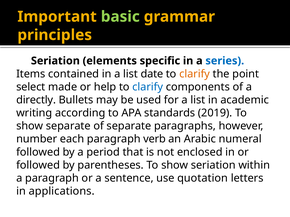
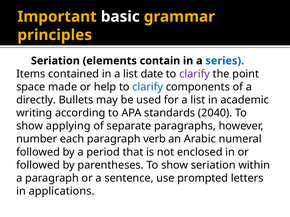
basic colour: light green -> white
specific: specific -> contain
clarify at (195, 74) colour: orange -> purple
select: select -> space
2019: 2019 -> 2040
show separate: separate -> applying
quotation: quotation -> prompted
